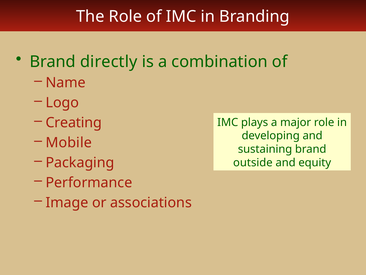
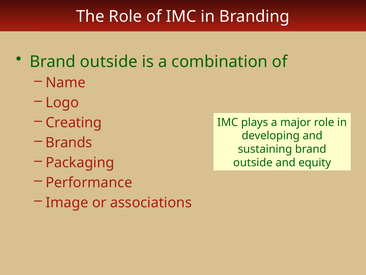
directly at (109, 62): directly -> outside
Mobile: Mobile -> Brands
